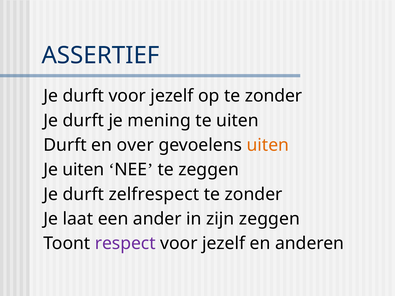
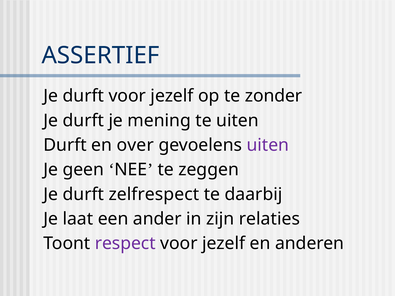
uiten at (268, 145) colour: orange -> purple
Je uiten: uiten -> geen
zonder at (254, 194): zonder -> daarbij
zijn zeggen: zeggen -> relaties
